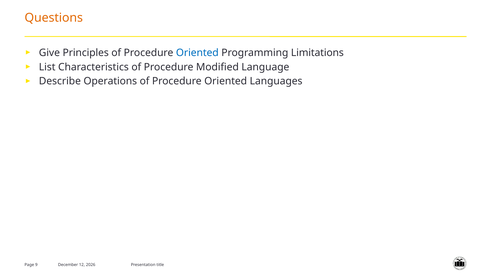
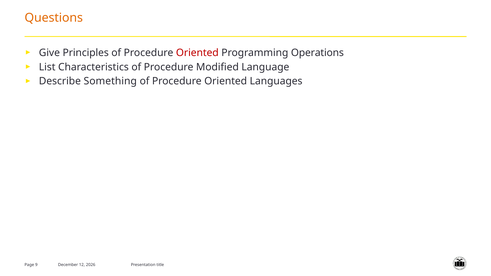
Oriented at (197, 53) colour: blue -> red
Limitations: Limitations -> Operations
Operations: Operations -> Something
